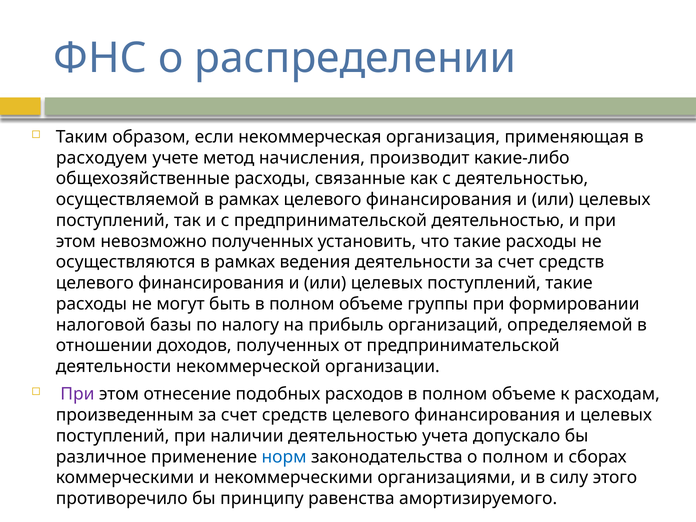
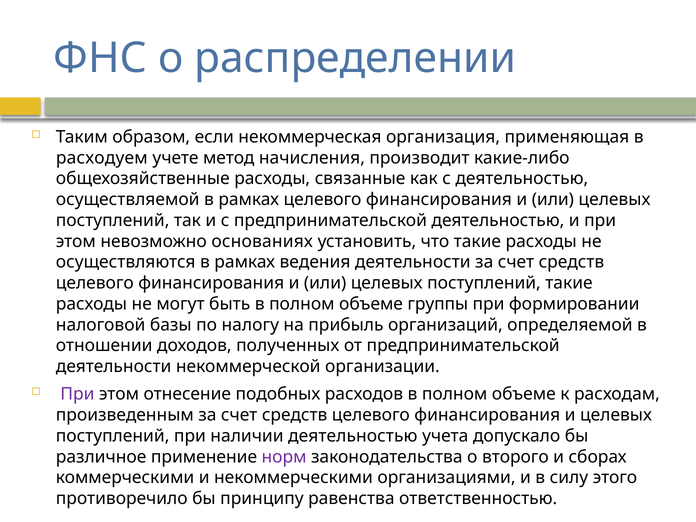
невозможно полученных: полученных -> основаниях
норм colour: blue -> purple
о полном: полном -> второго
амортизируемого: амортизируемого -> ответственностью
